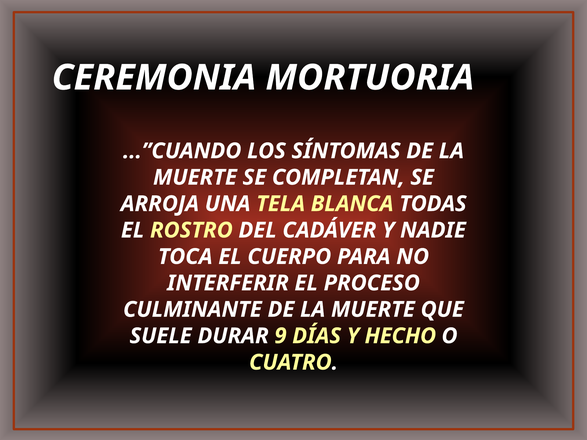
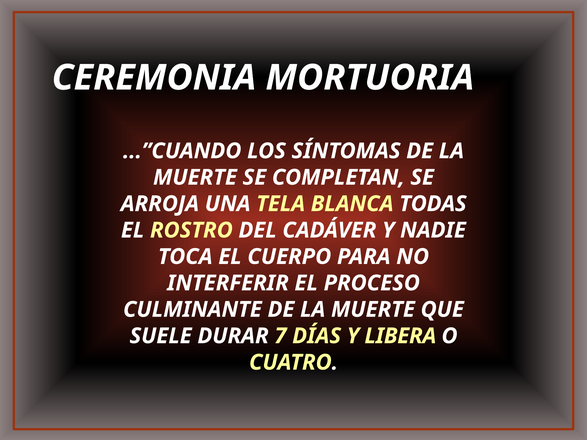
9: 9 -> 7
HECHO: HECHO -> LIBERA
